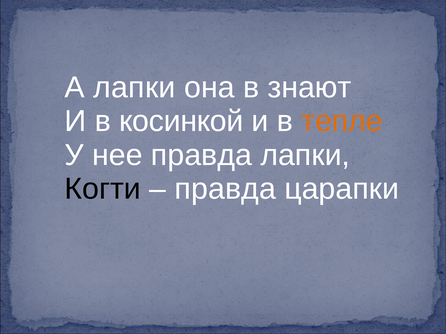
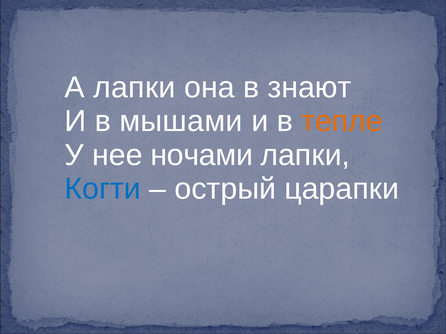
косинкой: косинкой -> мышами
нее правда: правда -> ночами
Когти colour: black -> blue
правда at (225, 189): правда -> острый
